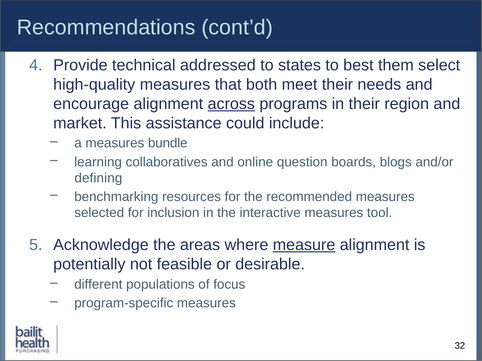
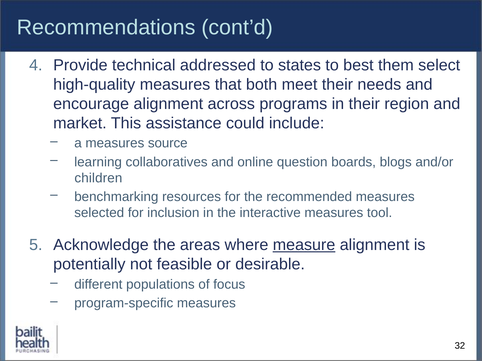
across underline: present -> none
bundle: bundle -> source
defining: defining -> children
